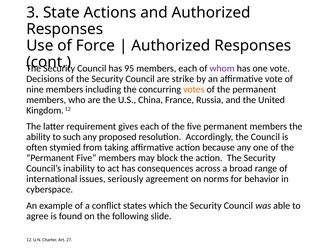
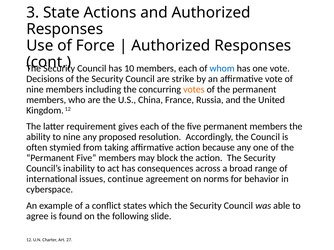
95: 95 -> 10
whom colour: purple -> blue
to such: such -> nine
seriously: seriously -> continue
